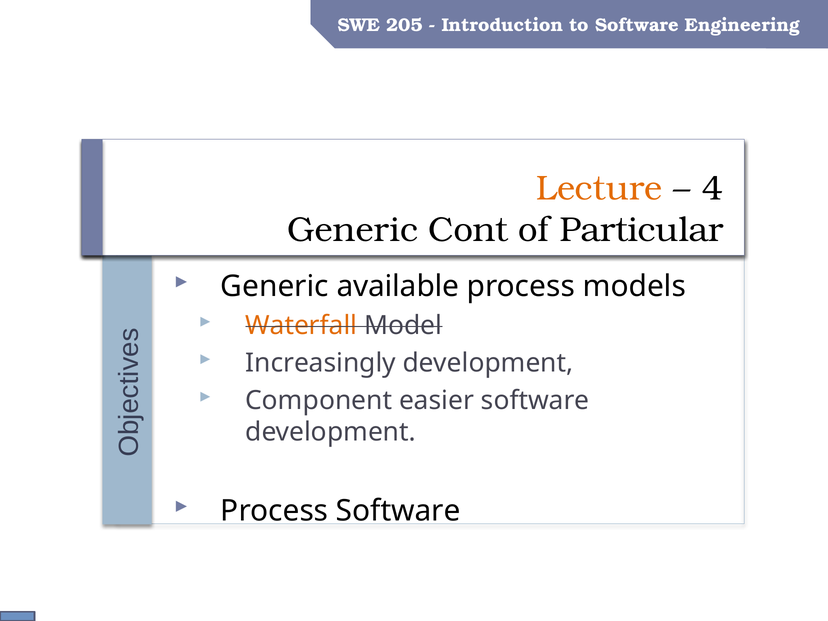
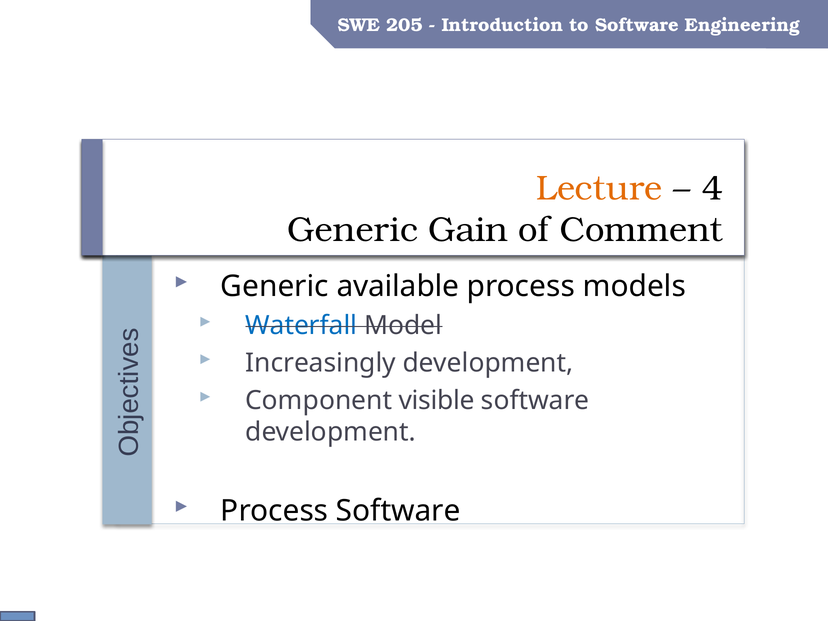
Cont: Cont -> Gain
Particular: Particular -> Comment
Waterfall colour: orange -> blue
easier: easier -> visible
